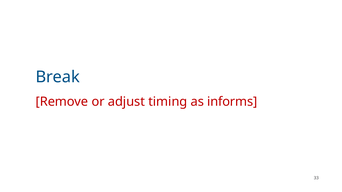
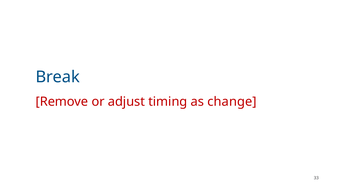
informs: informs -> change
